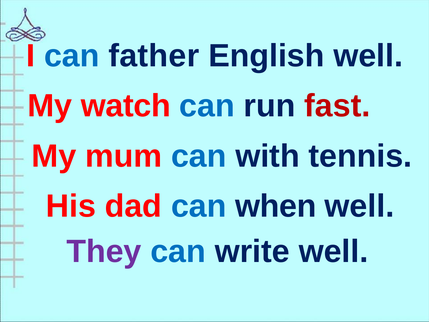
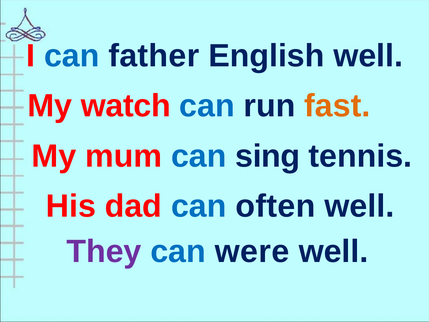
fast colour: red -> orange
with: with -> sing
when: when -> often
write: write -> were
